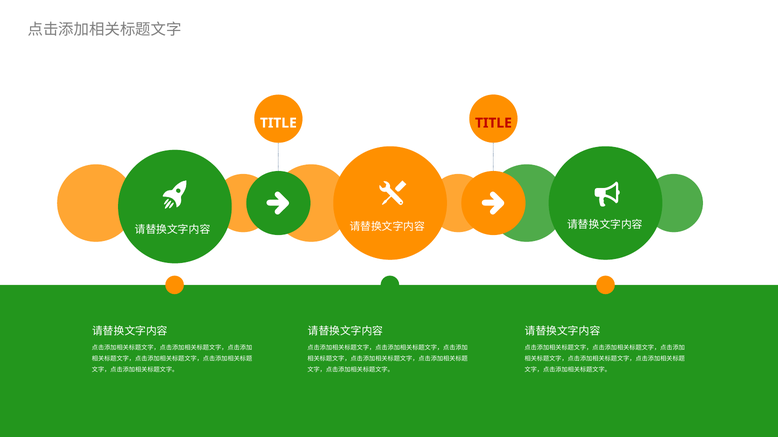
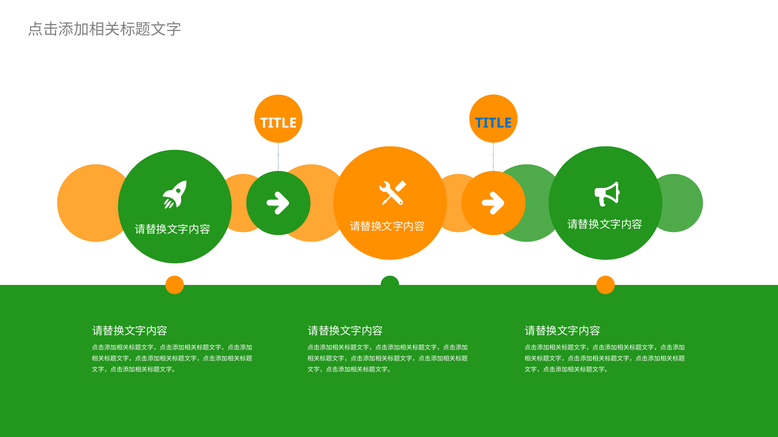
TITLE at (493, 123) colour: red -> blue
